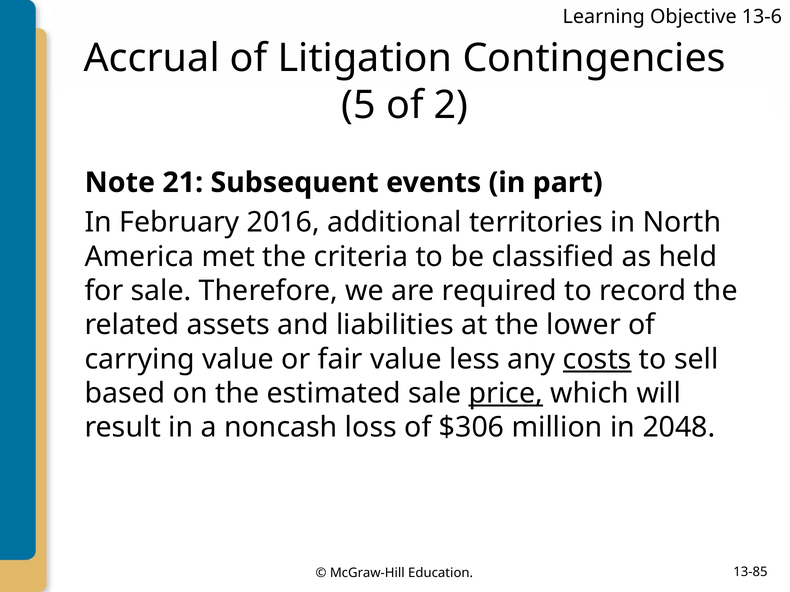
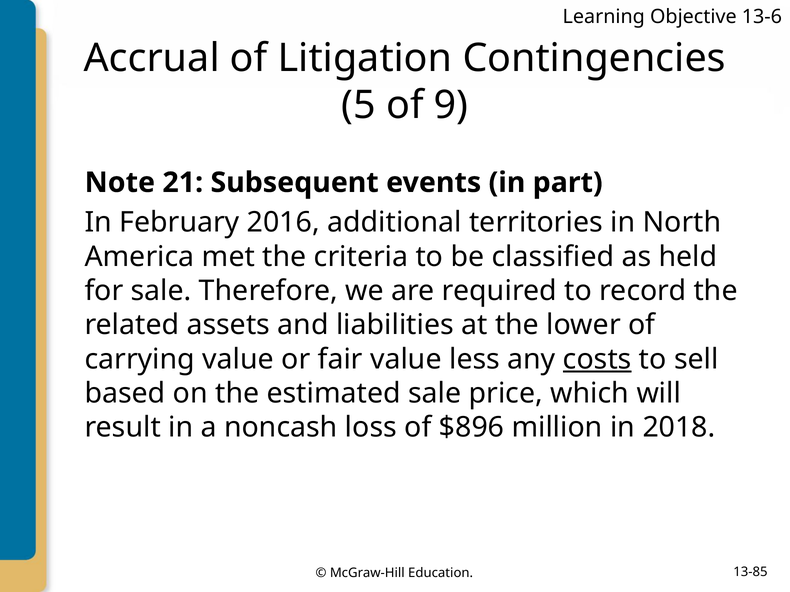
2: 2 -> 9
price underline: present -> none
$306: $306 -> $896
2048: 2048 -> 2018
